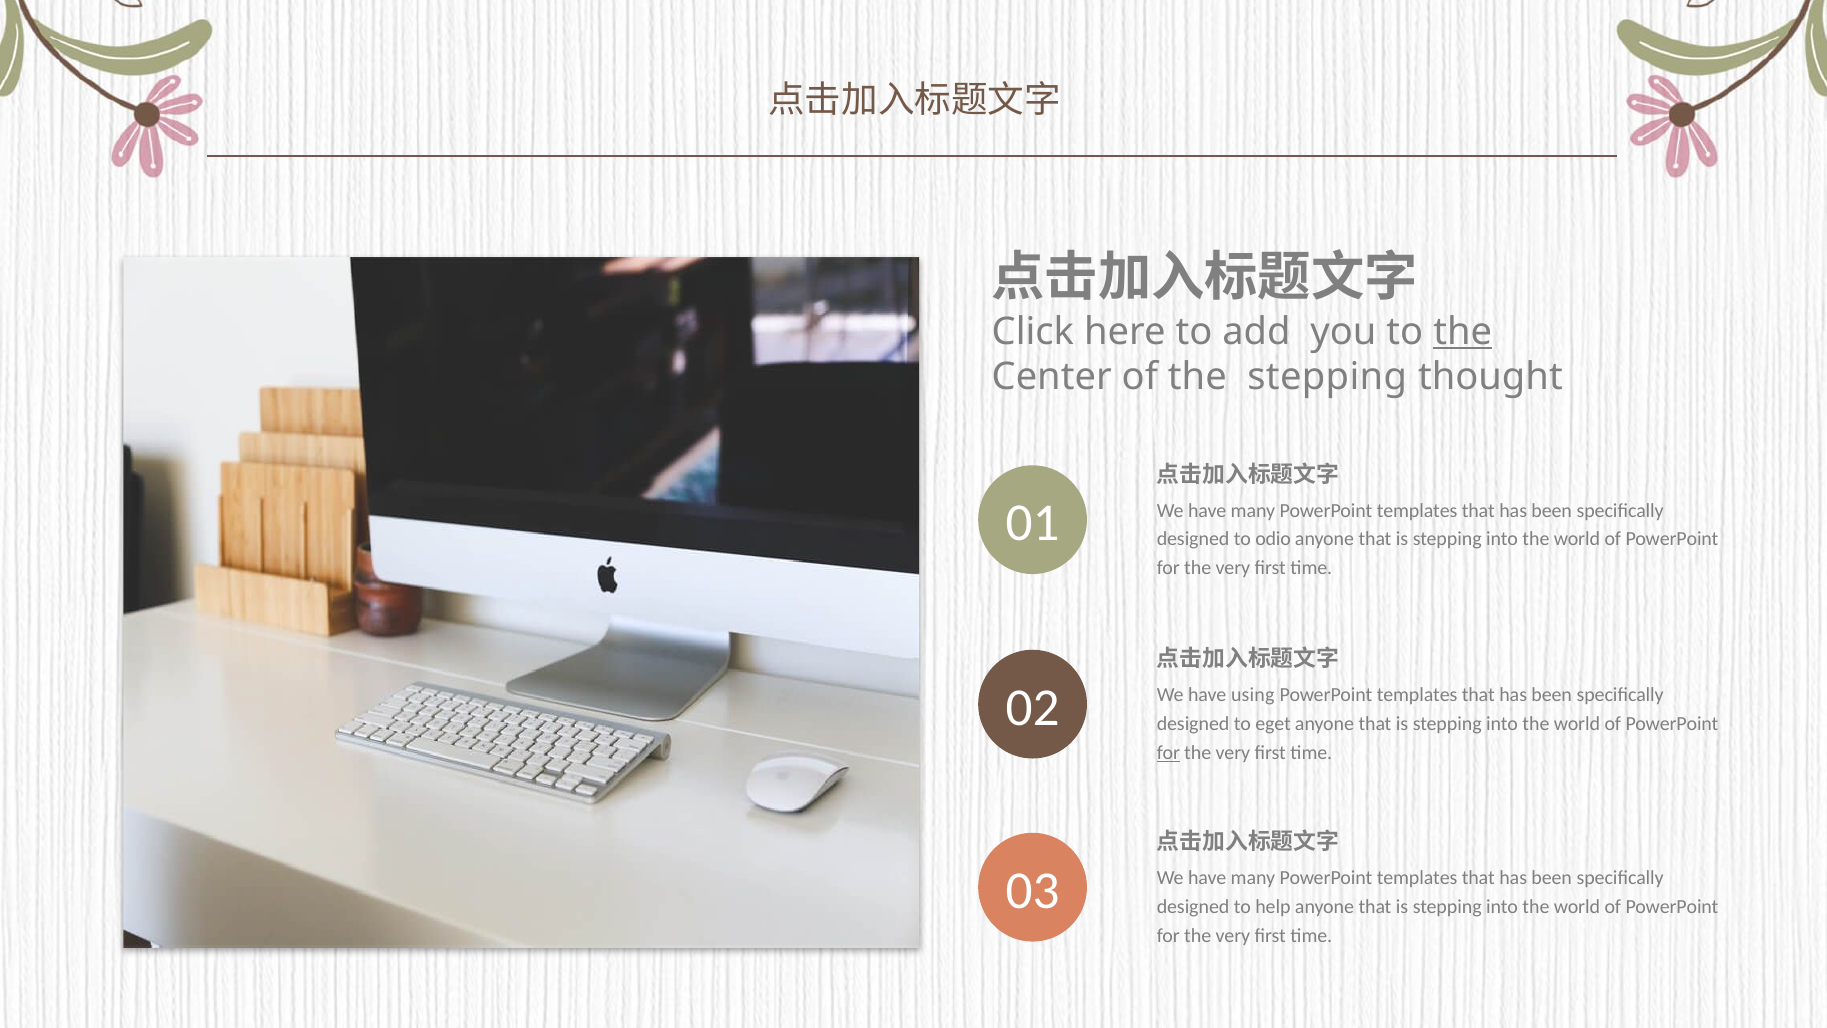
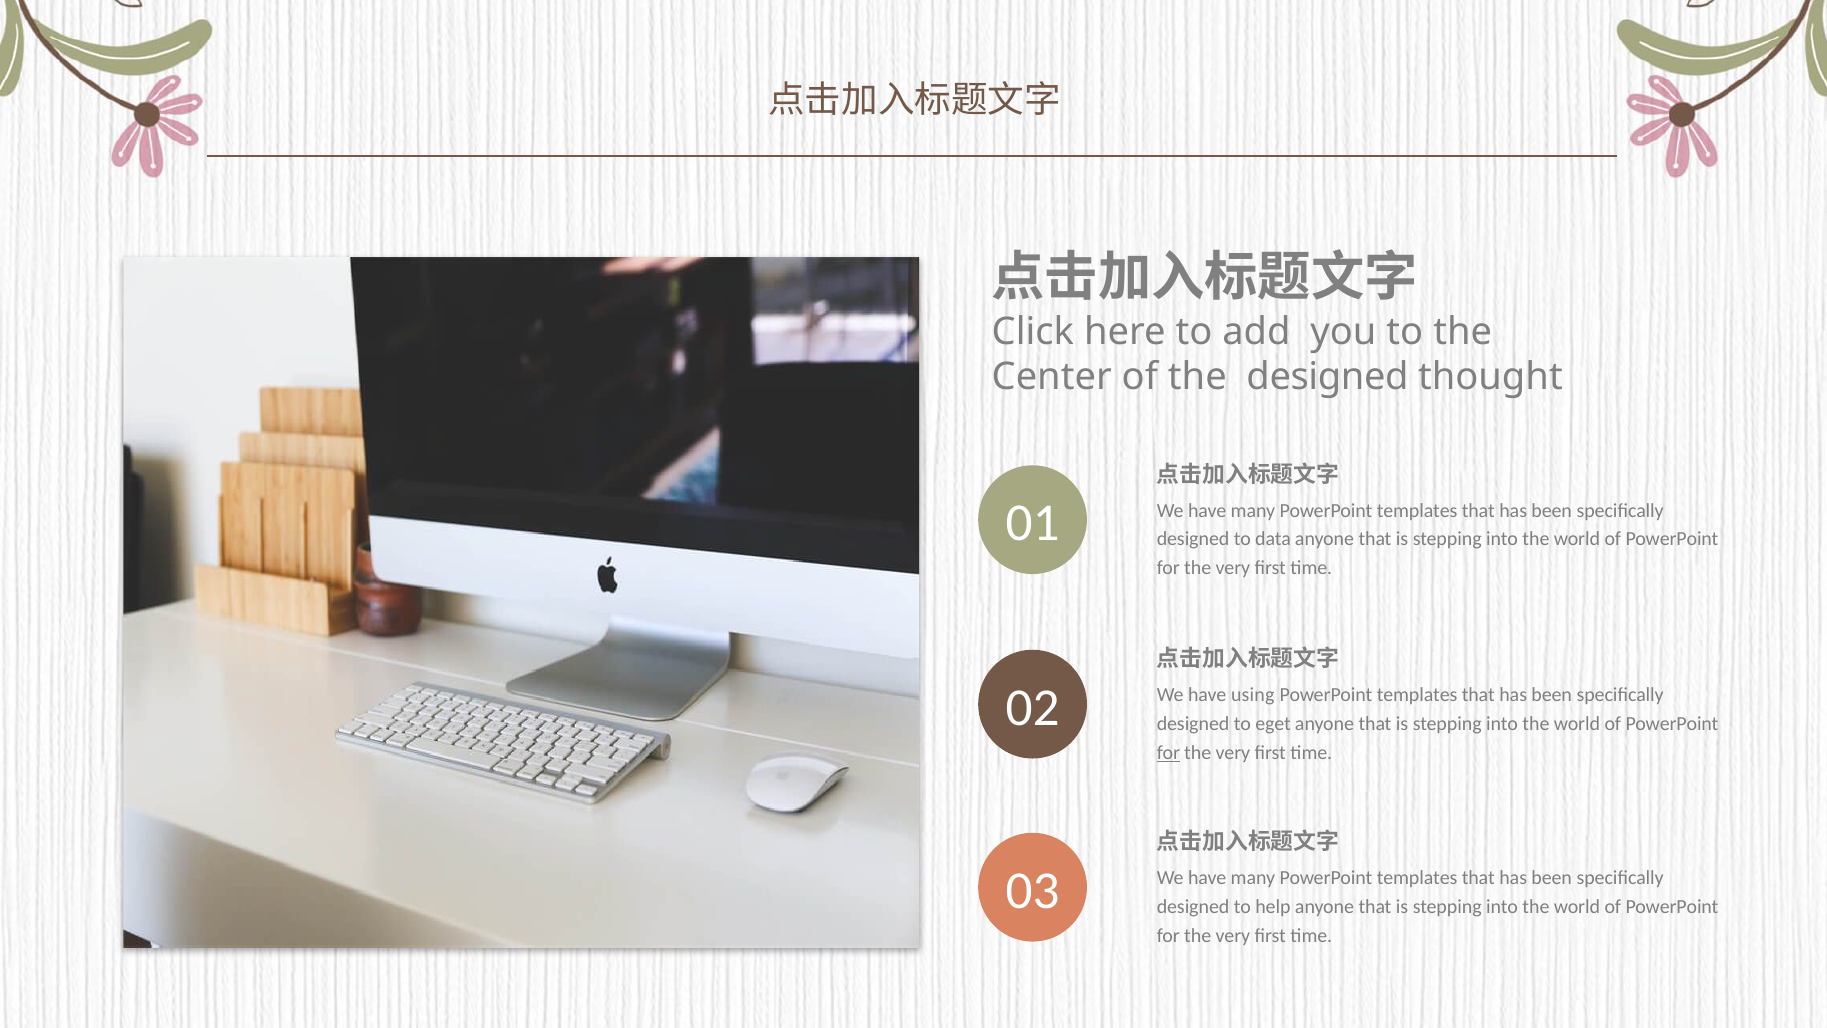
the at (1463, 332) underline: present -> none
the stepping: stepping -> designed
odio: odio -> data
